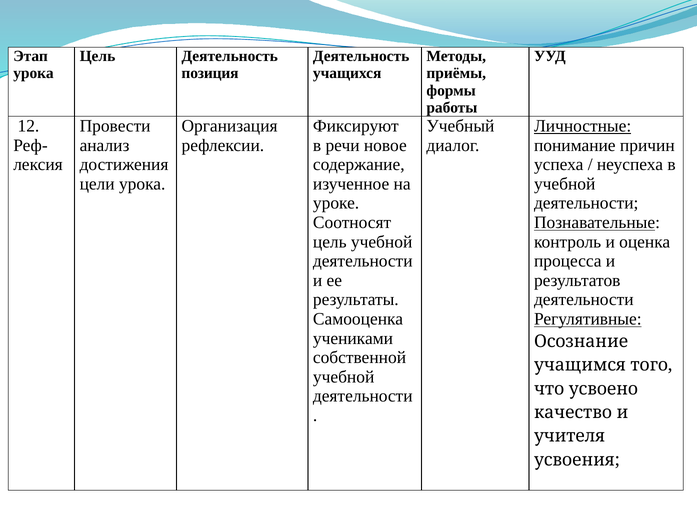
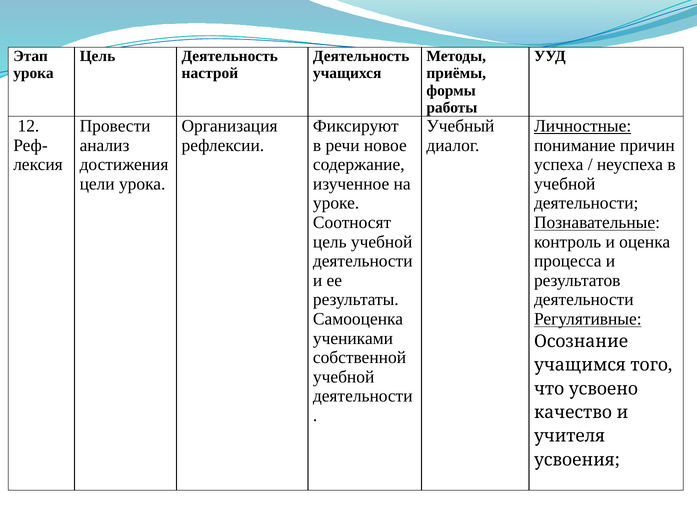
позиция: позиция -> настрой
